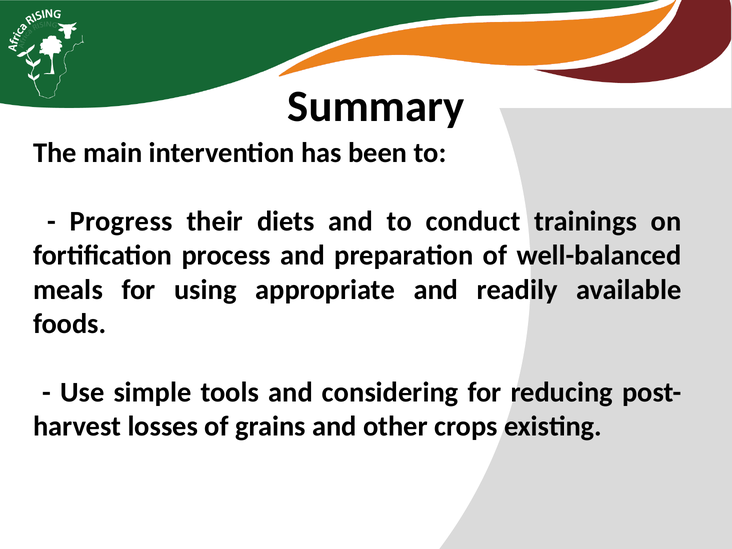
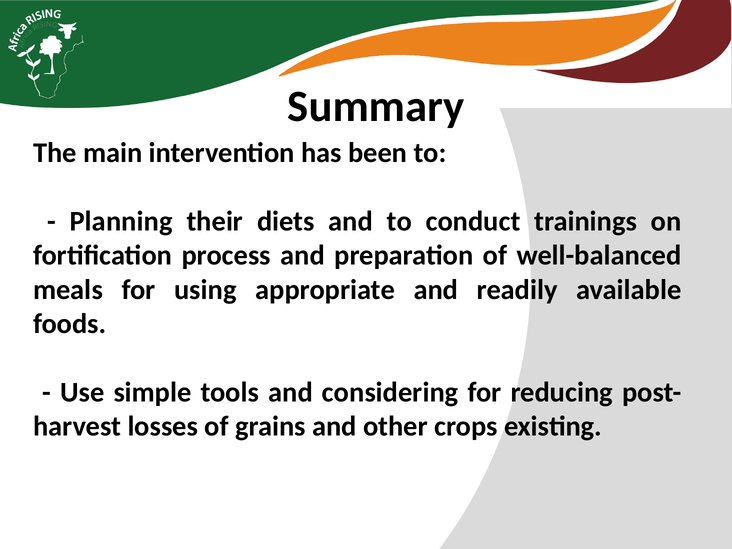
Progress: Progress -> Planning
